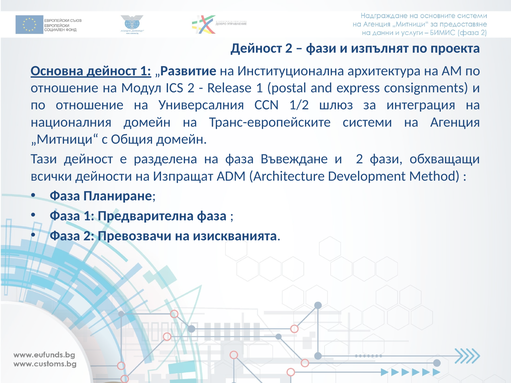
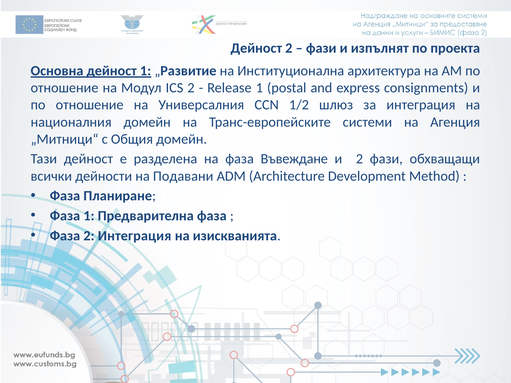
Изпращат: Изпращат -> Подавани
2 Превозвачи: Превозвачи -> Интеграция
